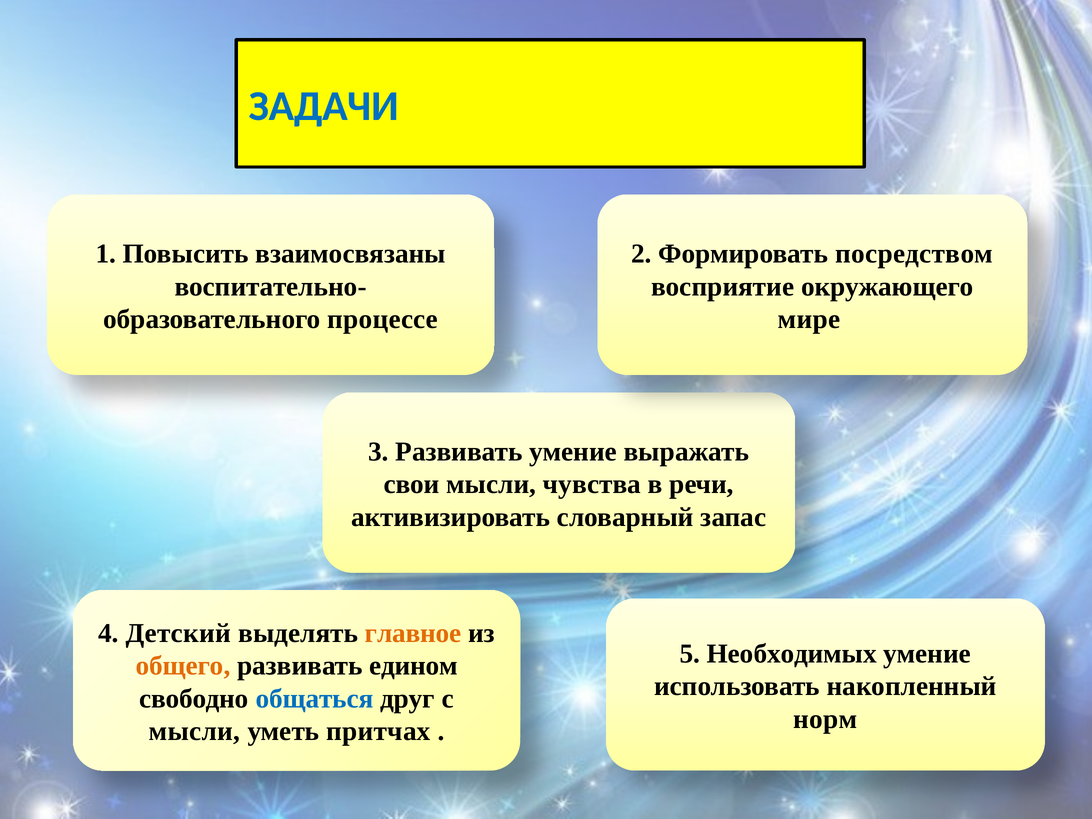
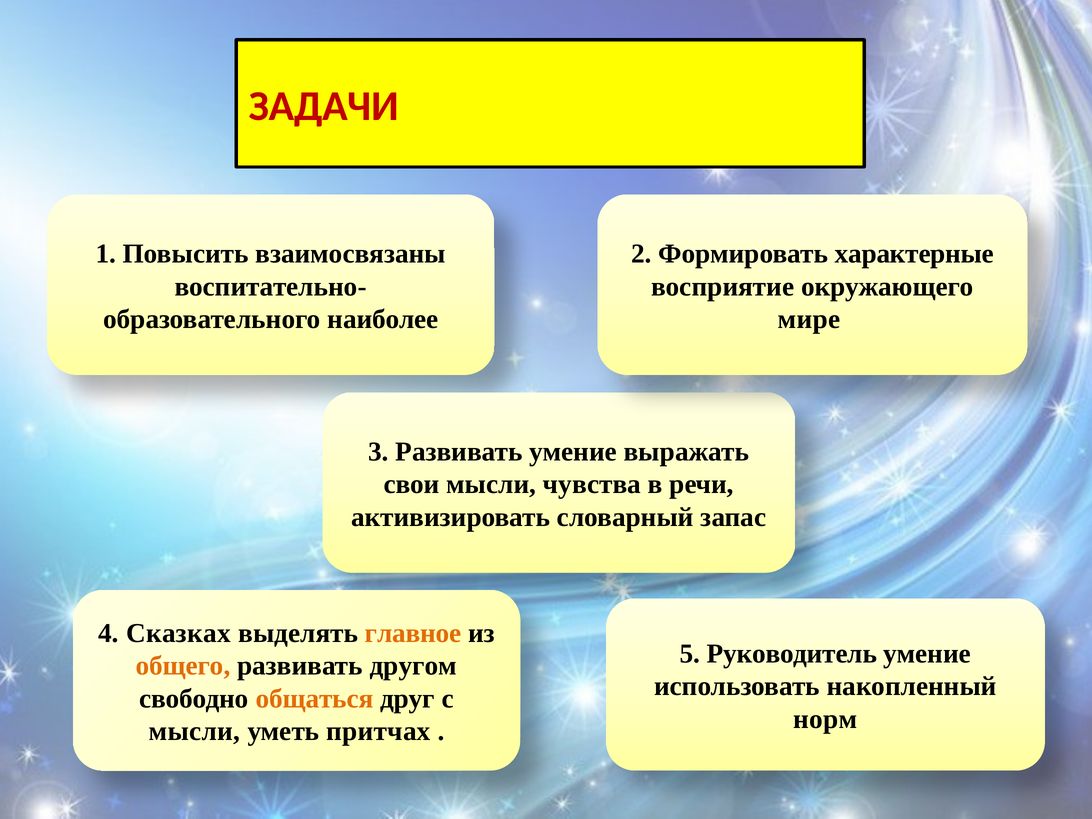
ЗАДАЧИ colour: blue -> red
посредством: посредством -> характерные
процессе: процессе -> наиболее
Детский: Детский -> Сказках
Необходимых: Необходимых -> Руководитель
едином: едином -> другом
общаться colour: blue -> orange
